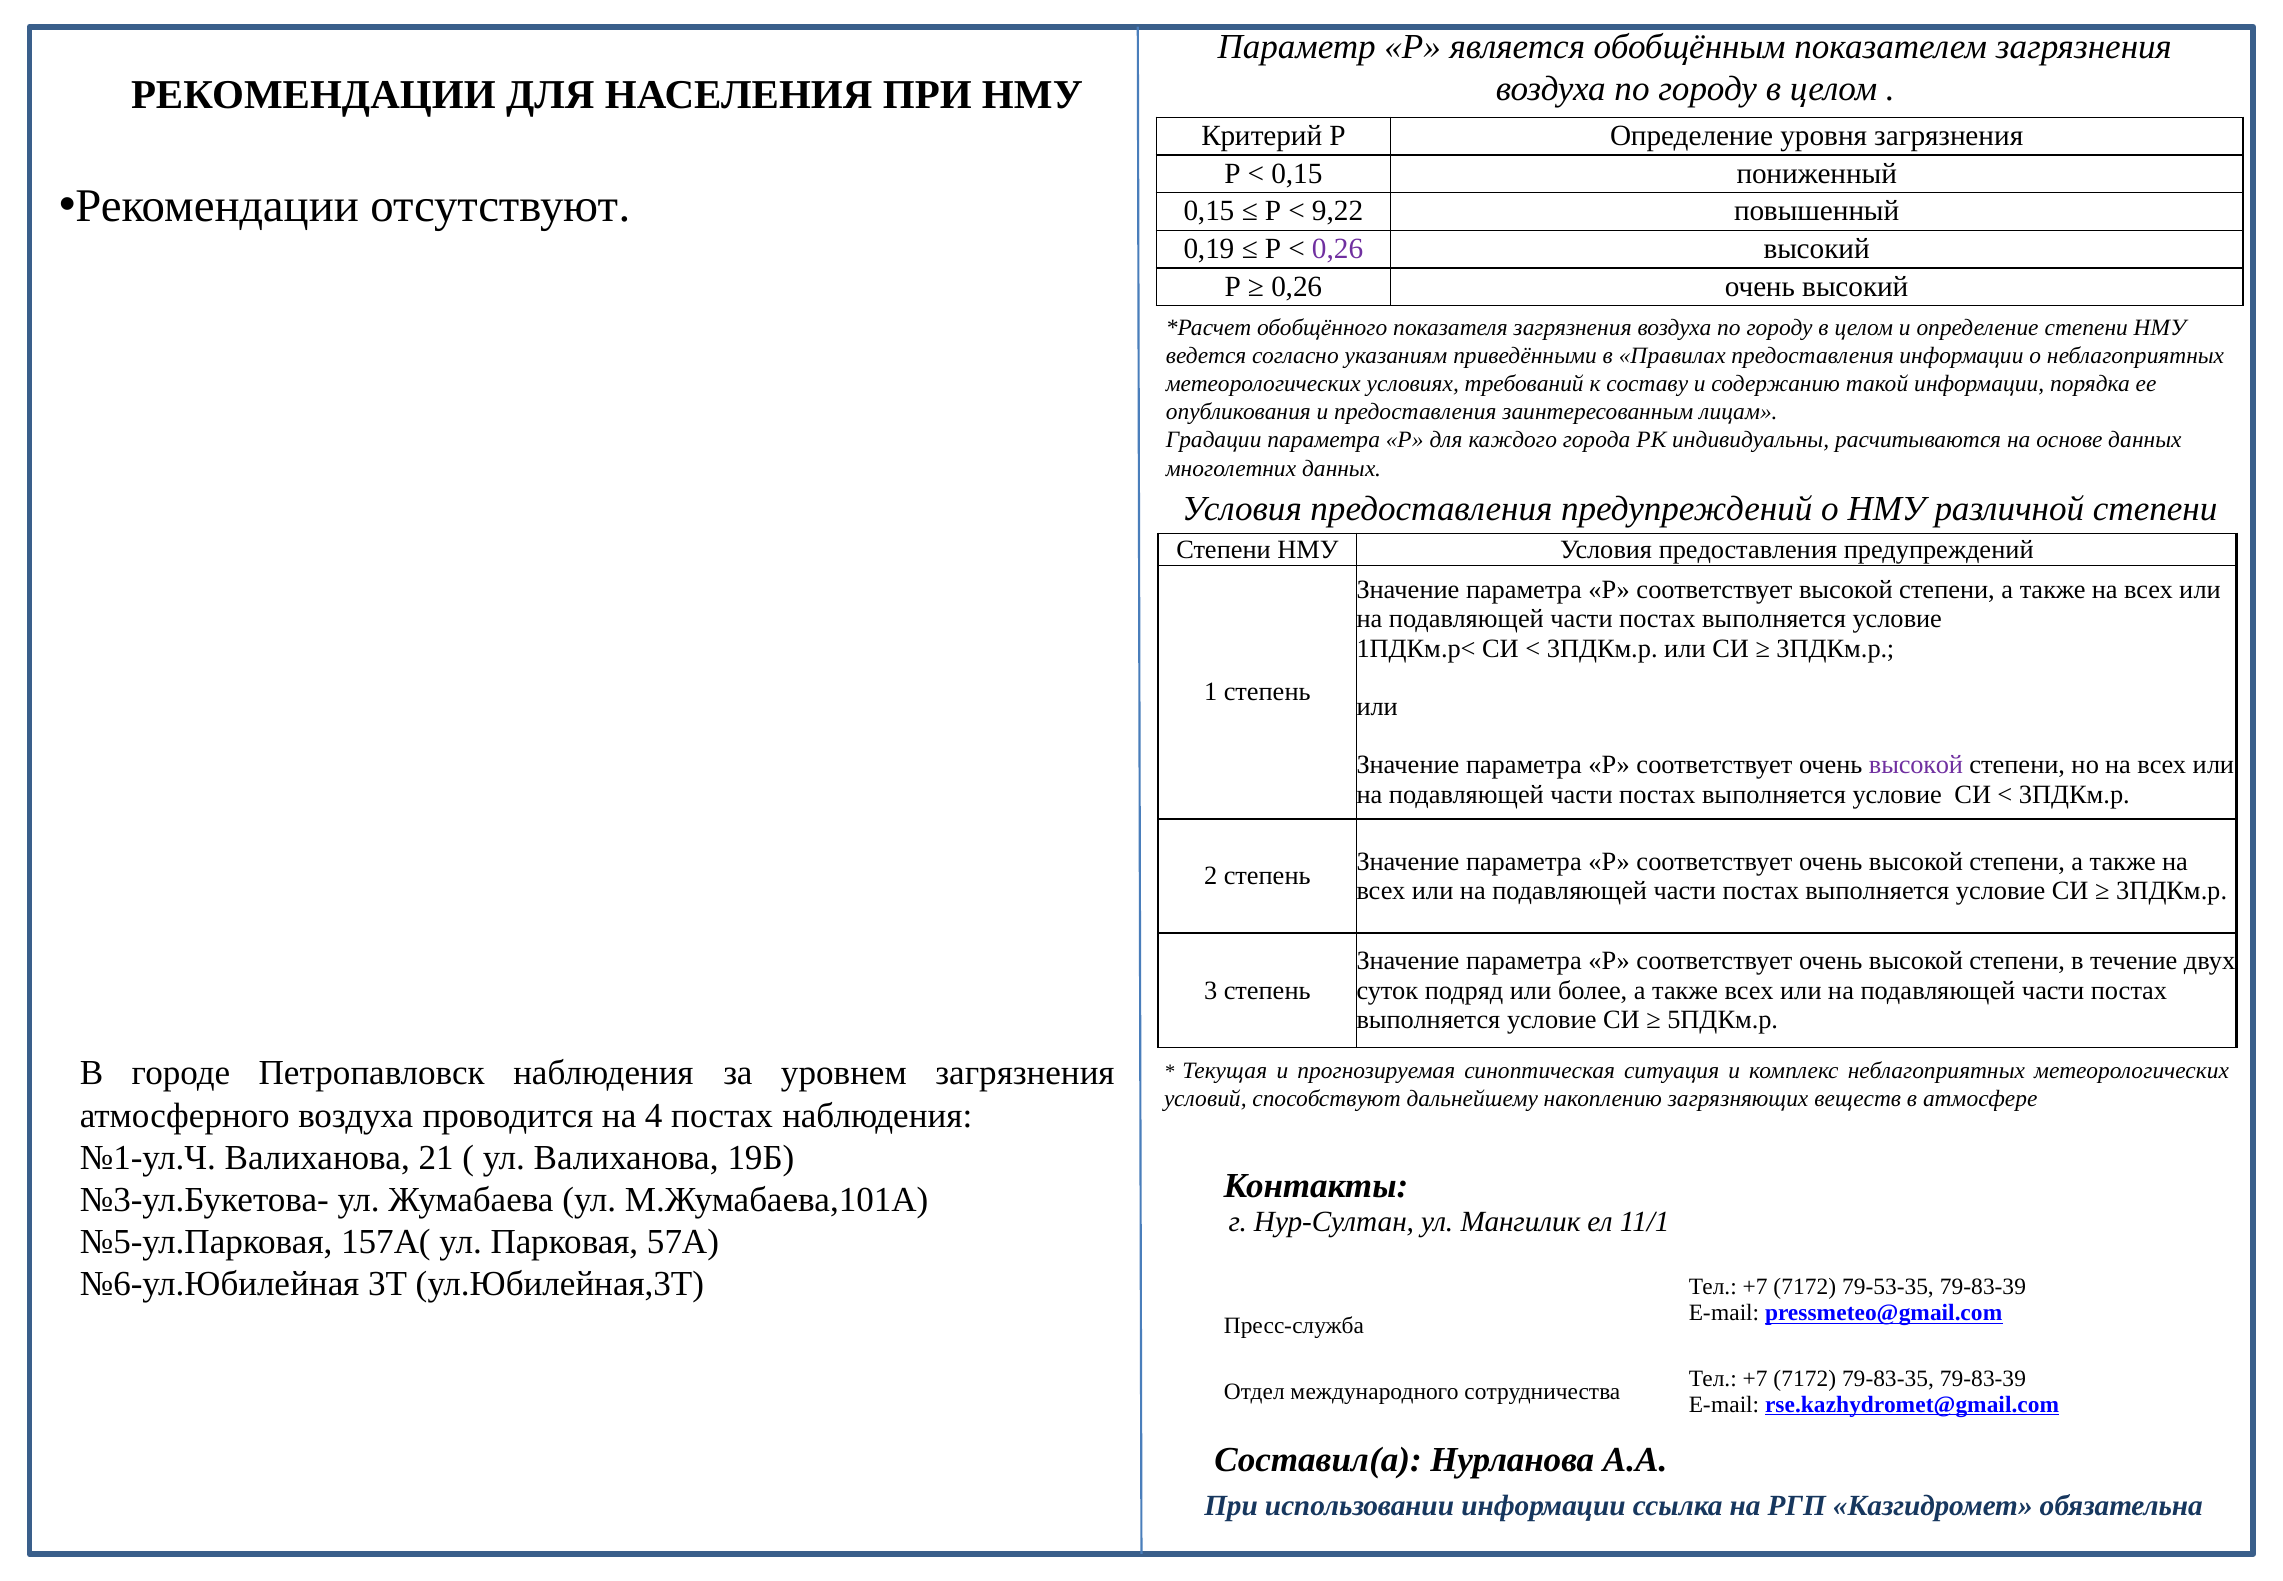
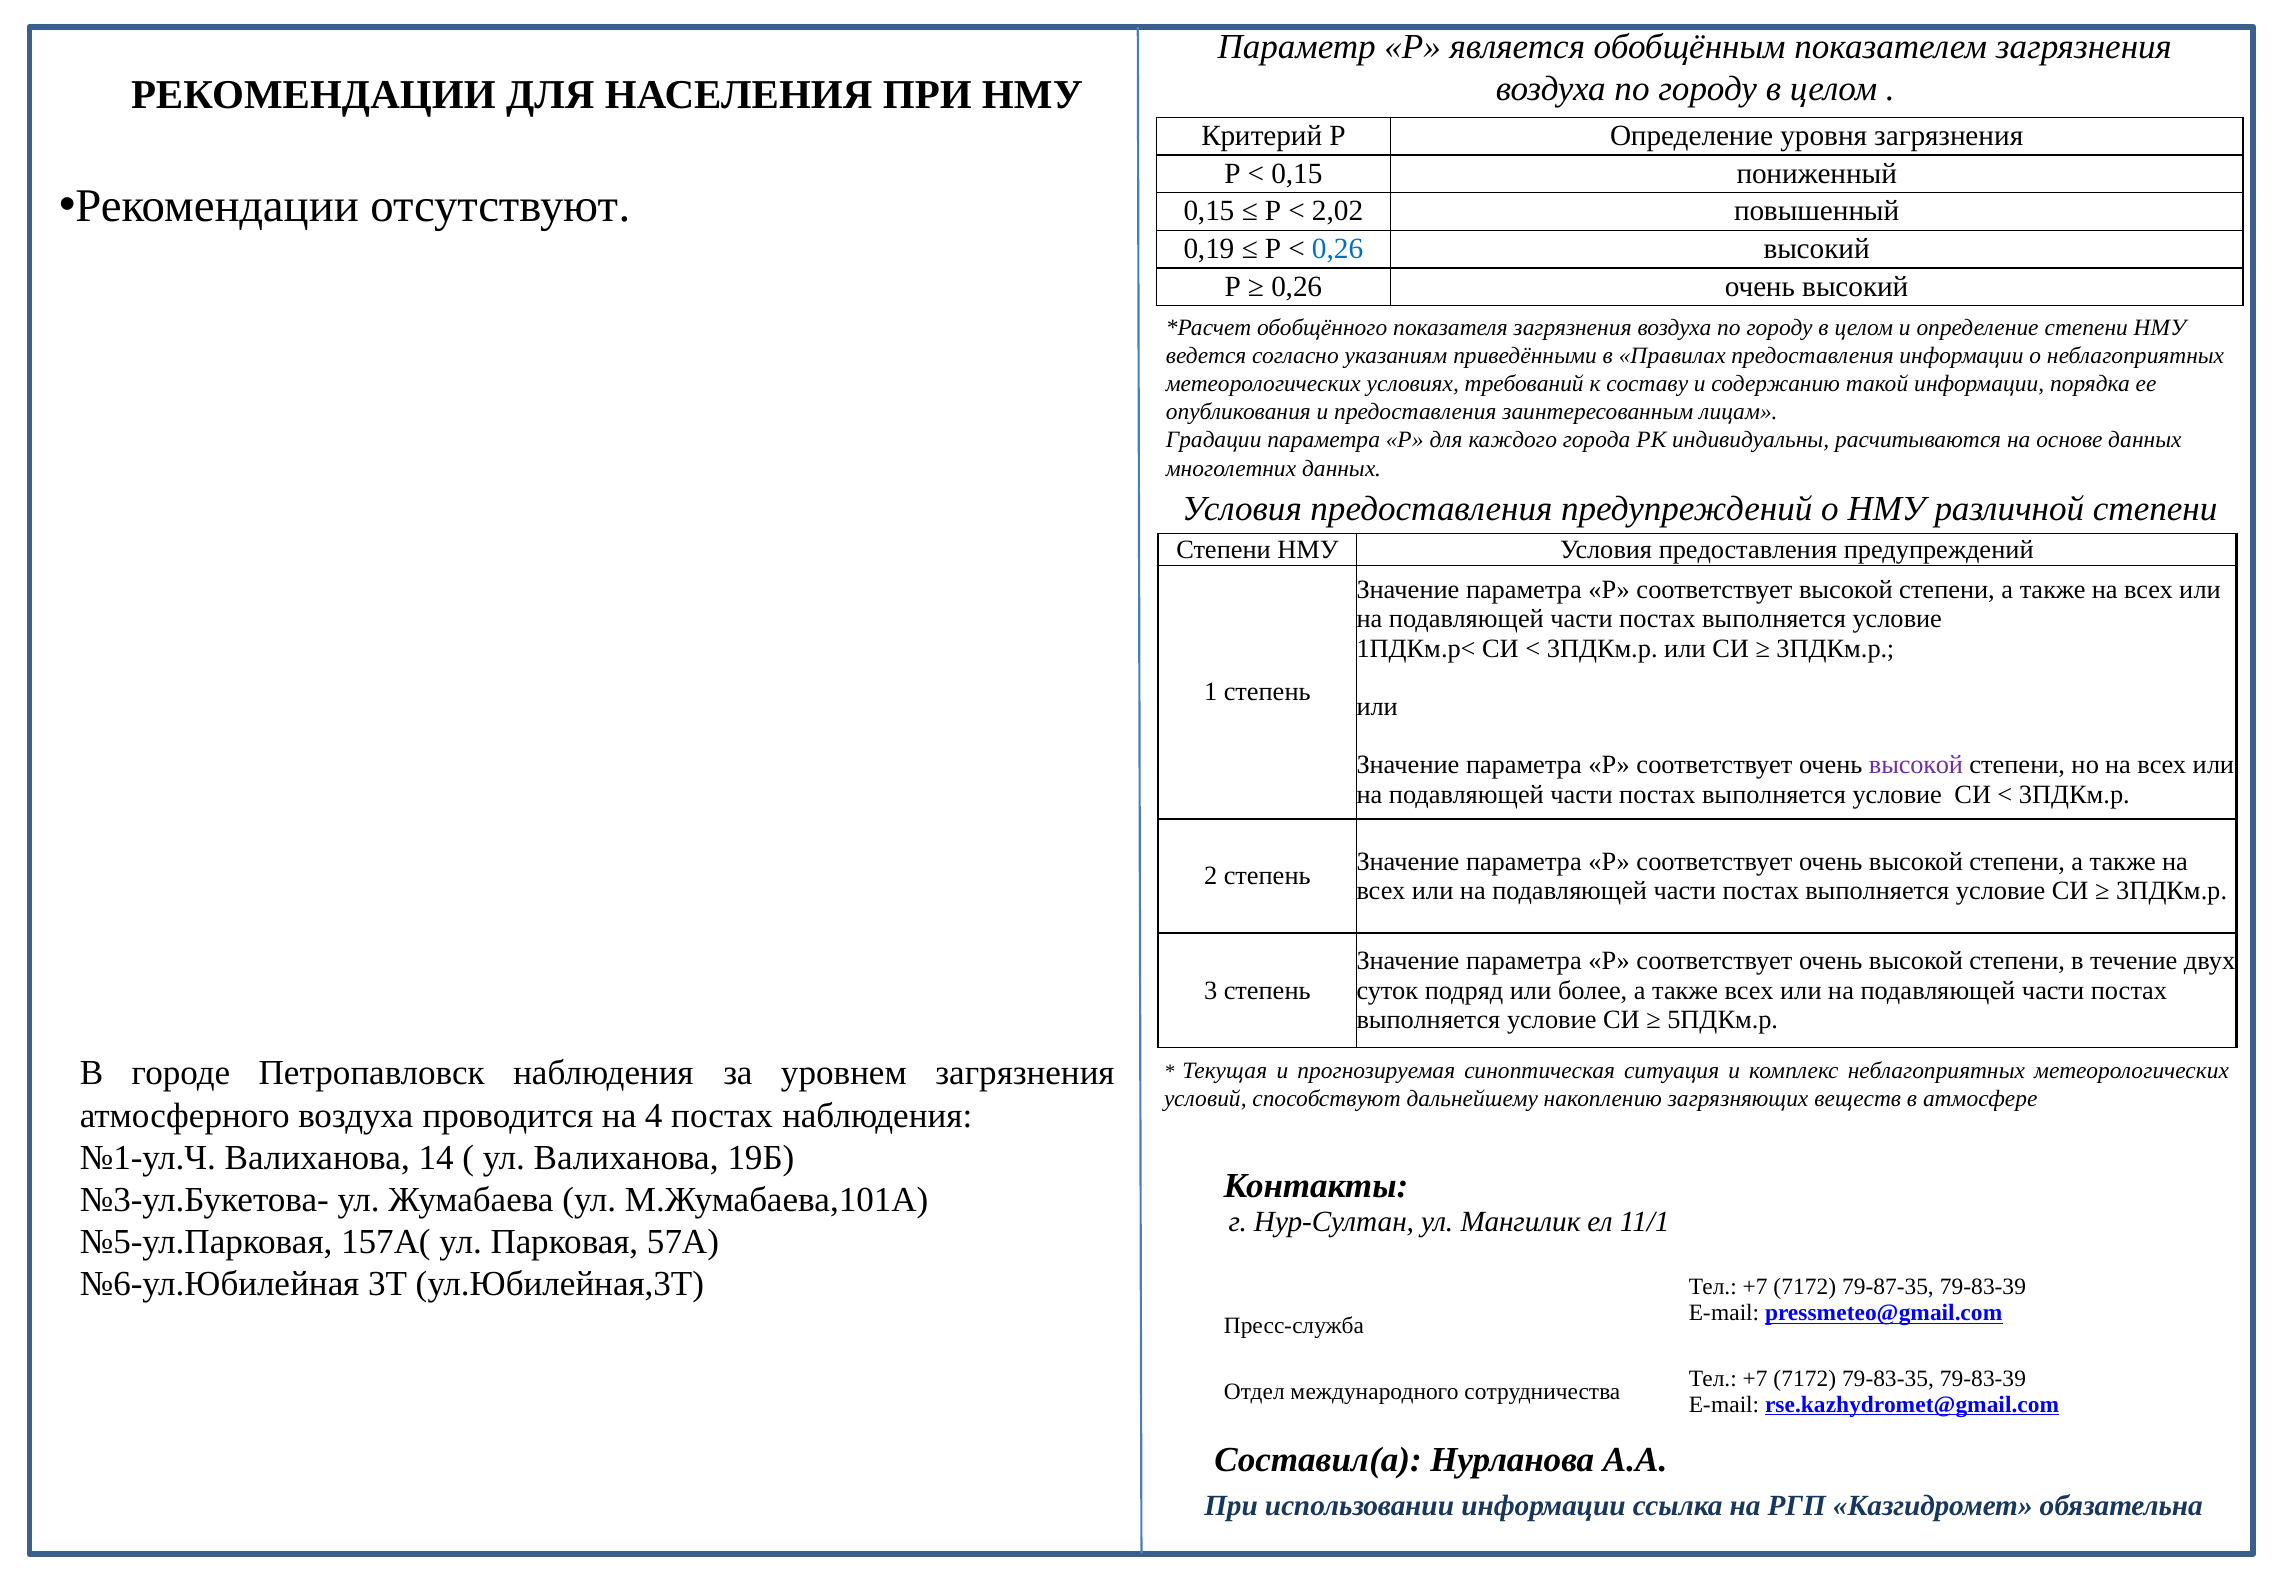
9,22: 9,22 -> 2,02
0,26 at (1338, 249) colour: purple -> blue
21: 21 -> 14
79-53-35: 79-53-35 -> 79-87-35
